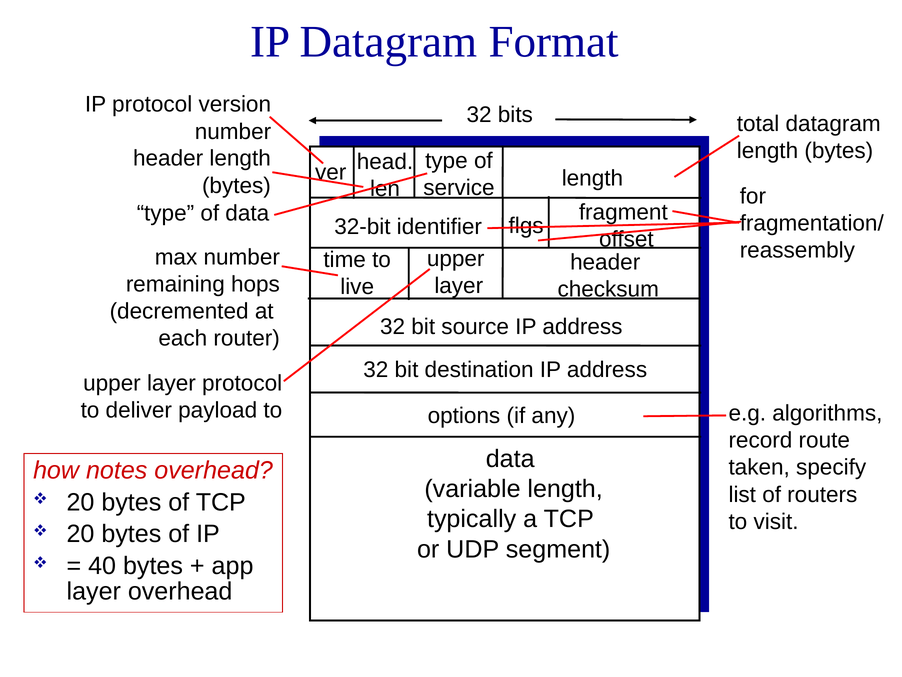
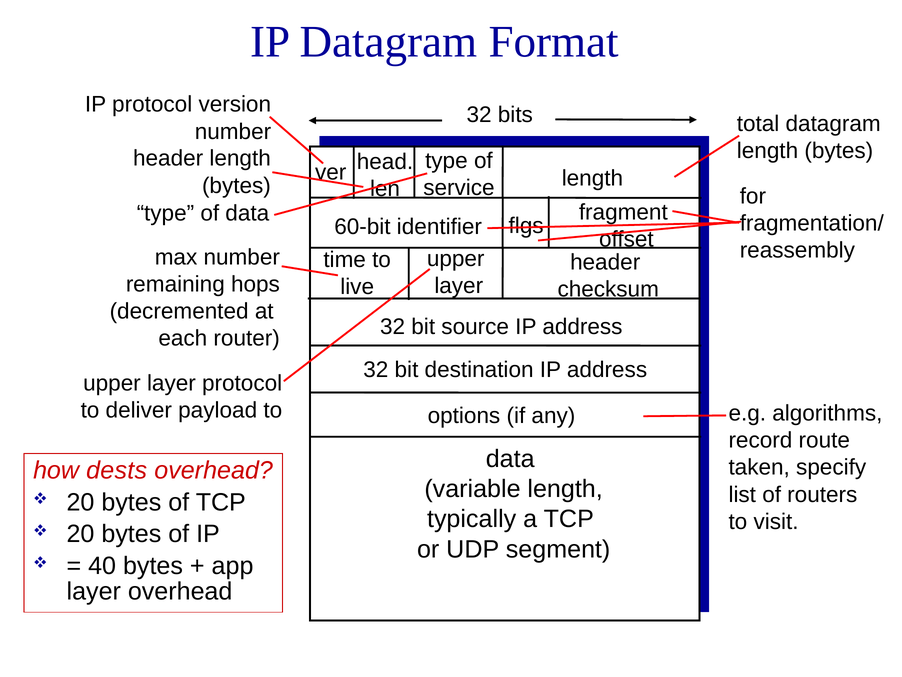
32-bit: 32-bit -> 60-bit
notes: notes -> dests
